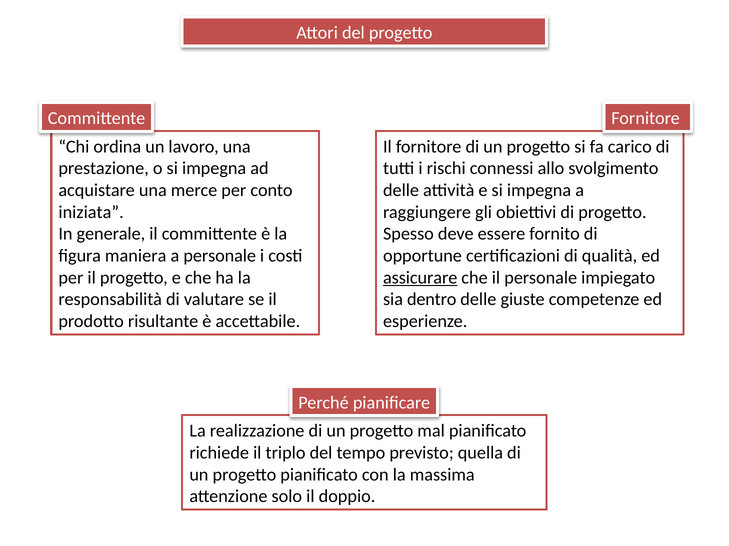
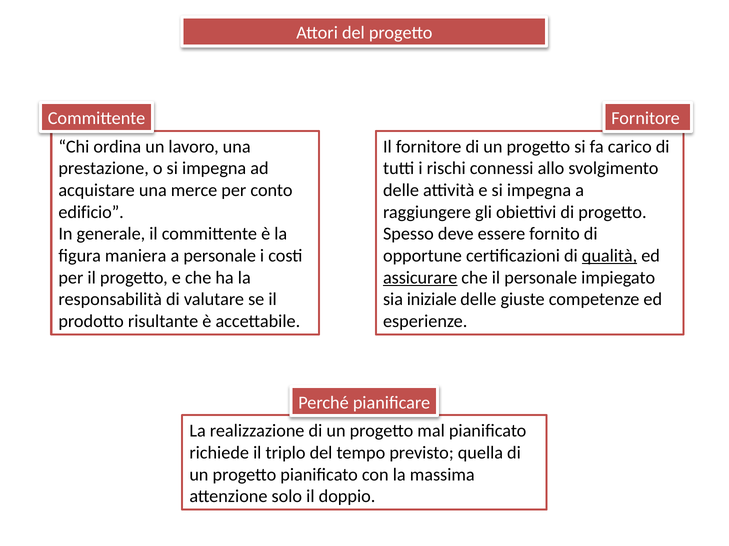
iniziata: iniziata -> edificio
qualità underline: none -> present
dentro: dentro -> iniziale
